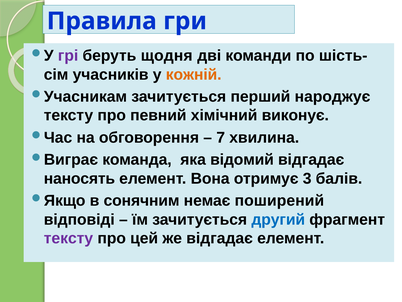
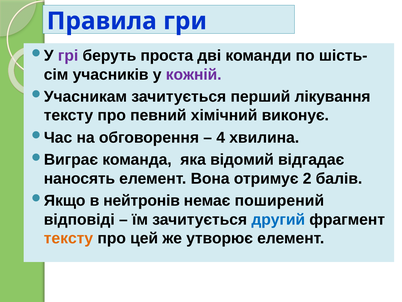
щодня: щодня -> проста
кожній colour: orange -> purple
народжує: народжує -> лікування
7: 7 -> 4
3: 3 -> 2
сонячним: сонячним -> нейтронів
тексту at (68, 238) colour: purple -> orange
же відгадає: відгадає -> утворює
